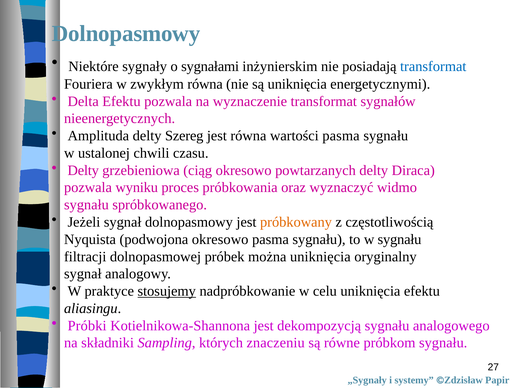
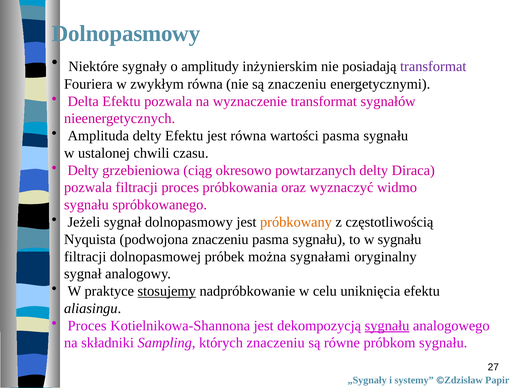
sygnałami: sygnałami -> amplitudy
transformat at (433, 66) colour: blue -> purple
są uniknięcia: uniknięcia -> znaczeniu
delty Szereg: Szereg -> Efektu
pozwala wyniku: wyniku -> filtracji
podwojona okresowo: okresowo -> znaczeniu
można uniknięcia: uniknięcia -> sygnałami
Próbki at (87, 325): Próbki -> Proces
sygnału at (387, 325) underline: none -> present
